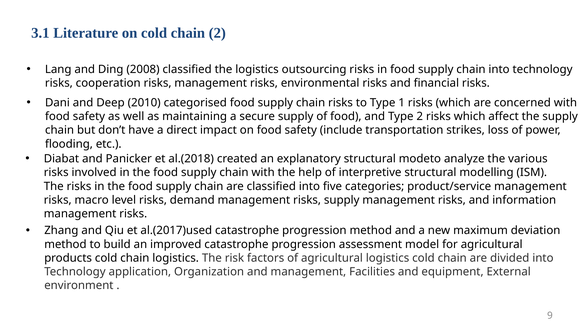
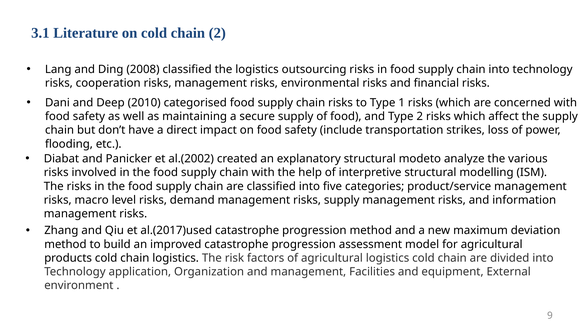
al.(2018: al.(2018 -> al.(2002
